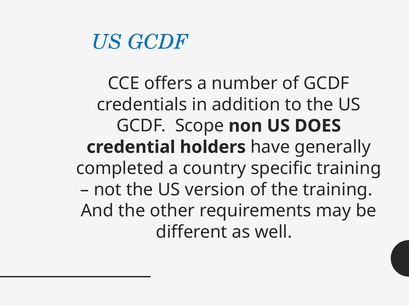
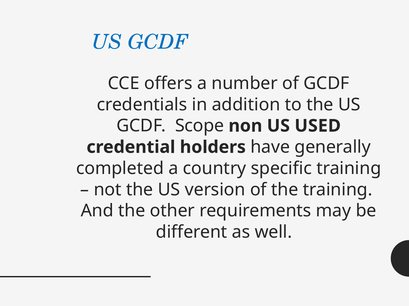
DOES: DOES -> USED
